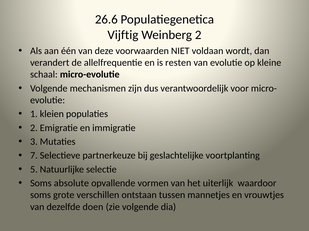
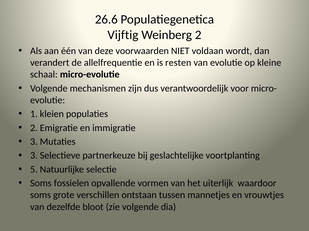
7 at (34, 156): 7 -> 3
absolute: absolute -> fossielen
doen: doen -> bloot
